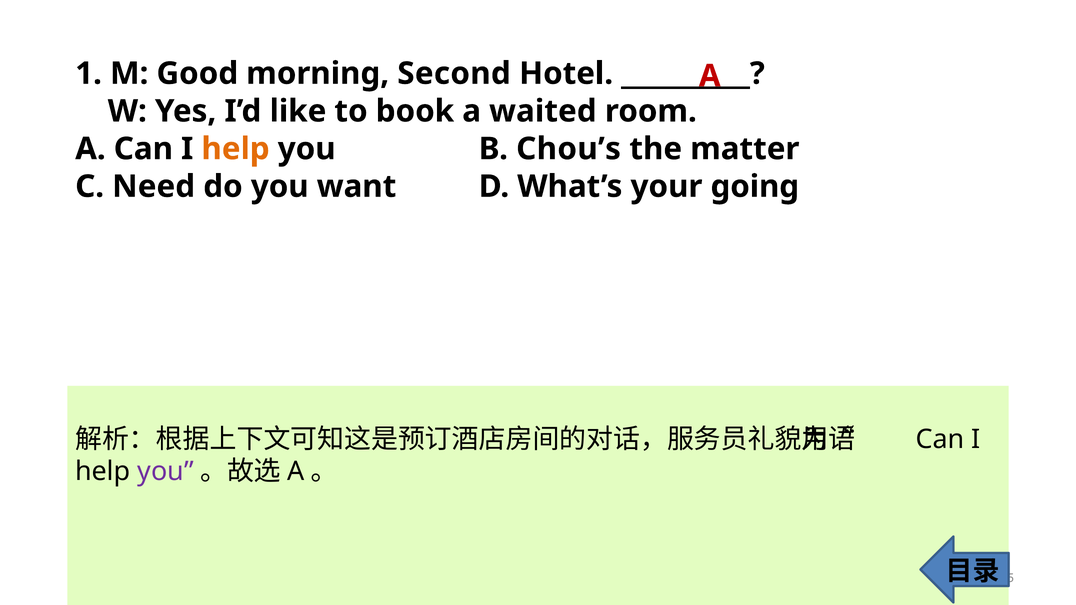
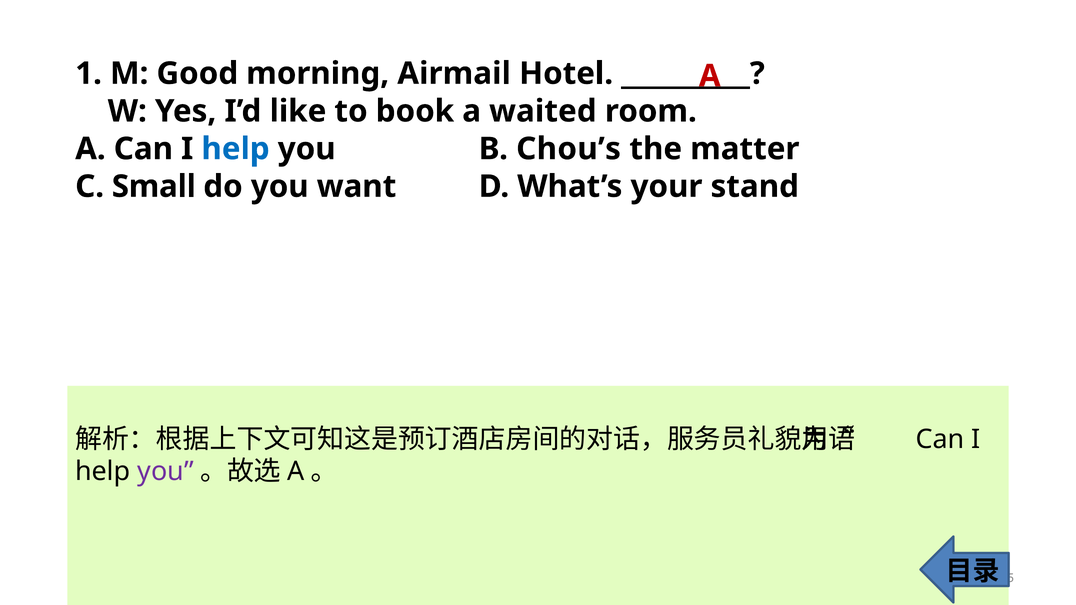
Second: Second -> Airmail
help at (236, 149) colour: orange -> blue
Need: Need -> Small
going: going -> stand
